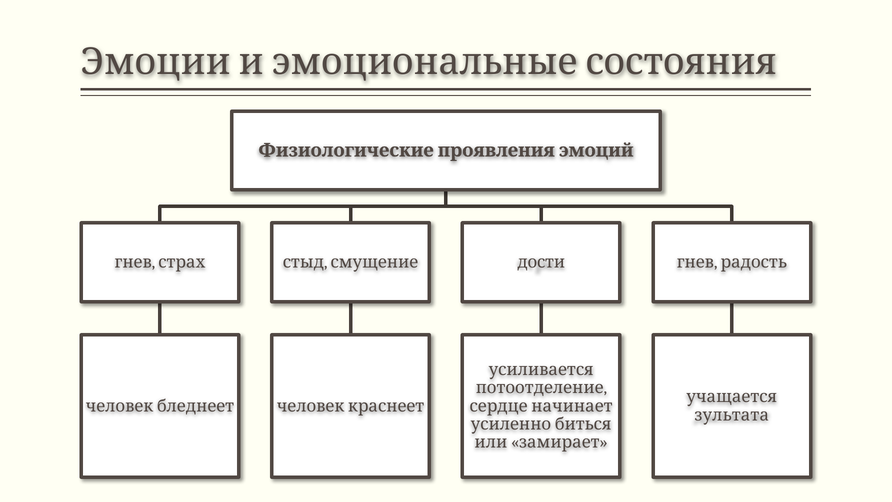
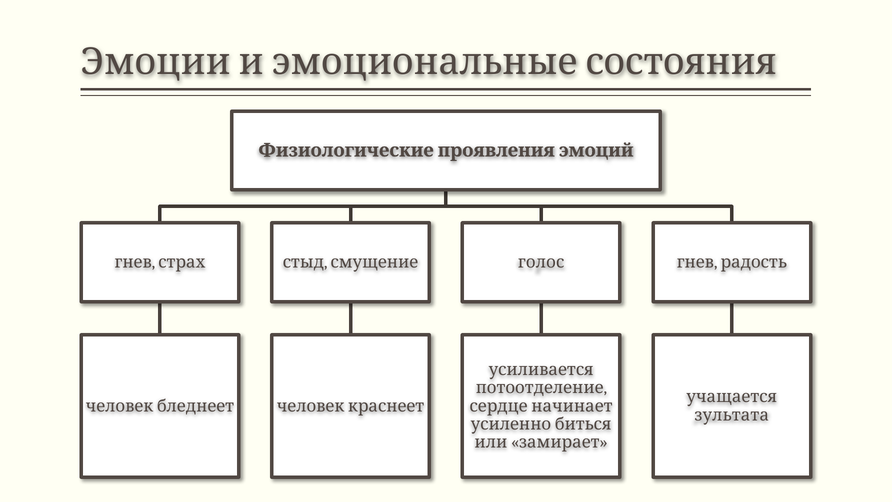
дости: дости -> голос
